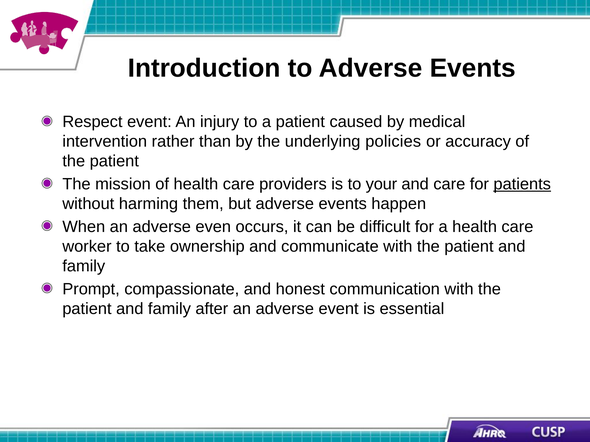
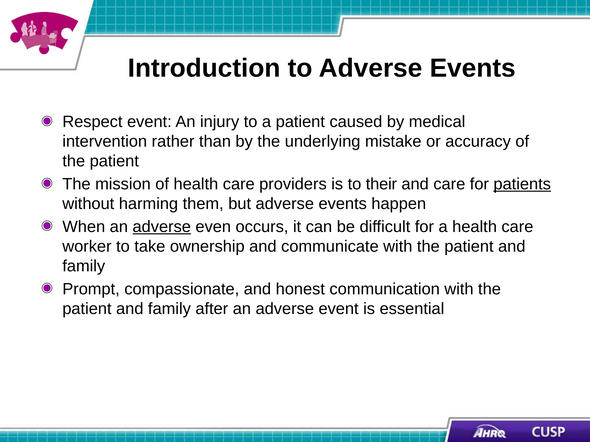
policies: policies -> mistake
your: your -> their
adverse at (162, 227) underline: none -> present
